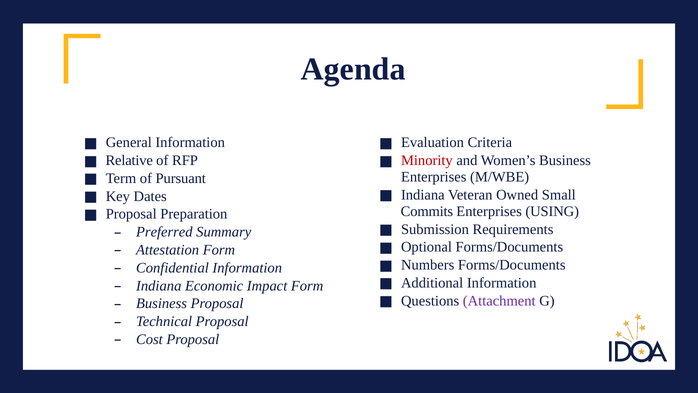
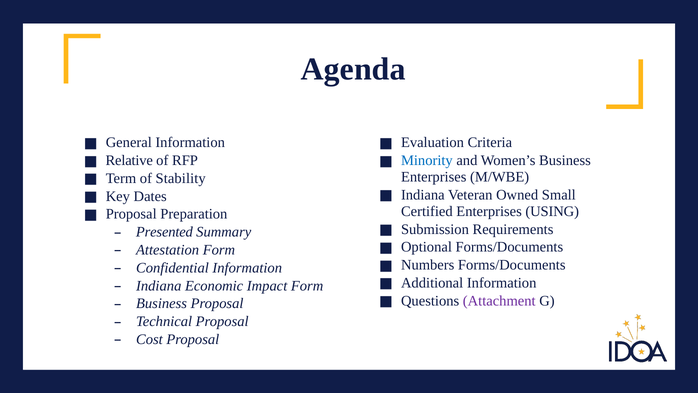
Minority colour: red -> blue
Pursuant: Pursuant -> Stability
Commits: Commits -> Certified
Preferred: Preferred -> Presented
